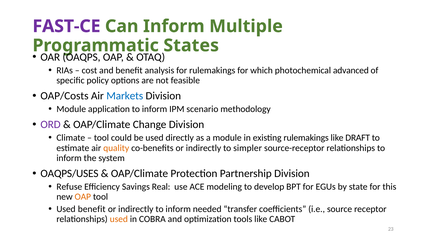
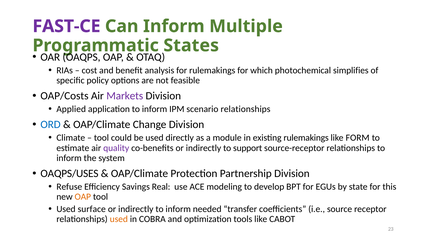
advanced: advanced -> simplifies
Markets colour: blue -> purple
Module at (71, 109): Module -> Applied
scenario methodology: methodology -> relationships
ORD colour: purple -> blue
DRAFT: DRAFT -> FORM
quality colour: orange -> purple
simpler: simpler -> support
Used benefit: benefit -> surface
